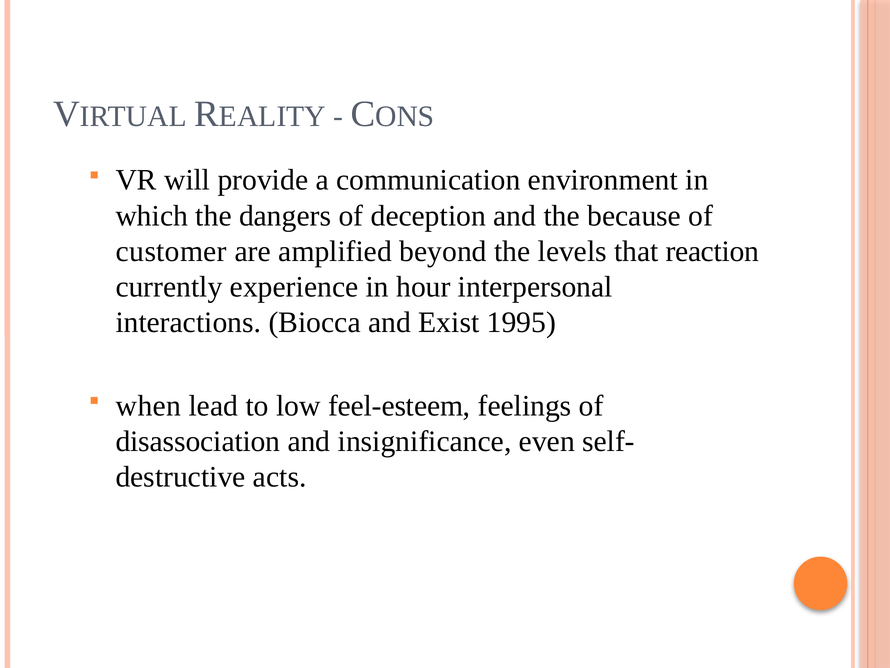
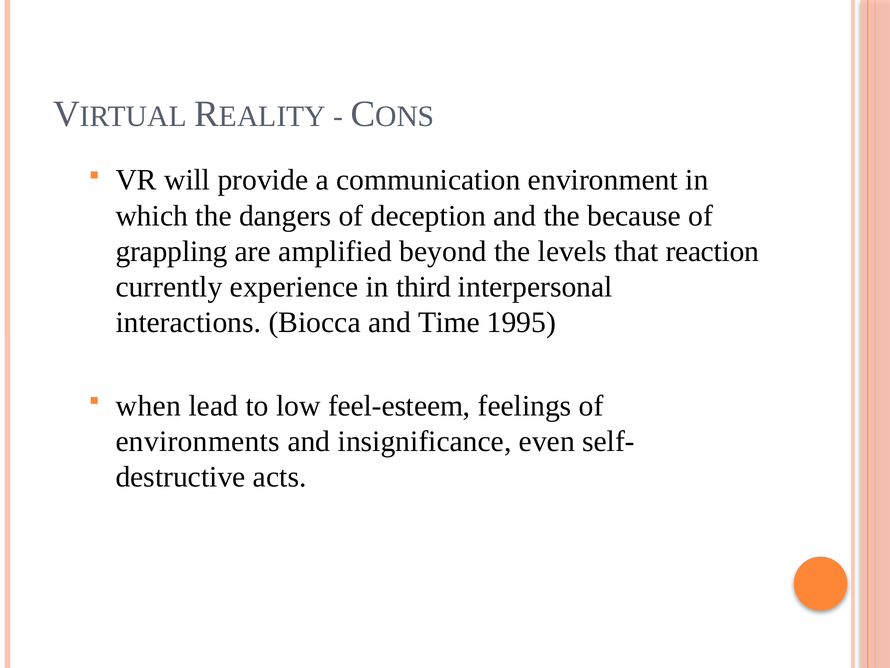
customer: customer -> grappling
hour: hour -> third
Exist: Exist -> Time
disassociation: disassociation -> environments
